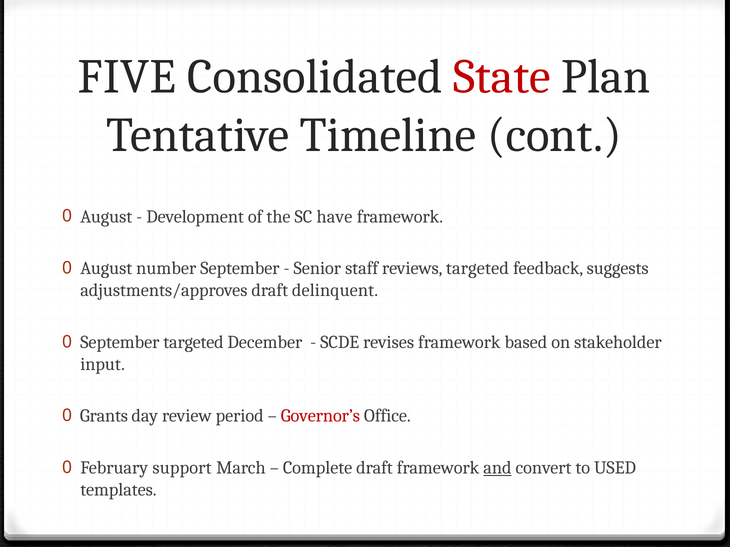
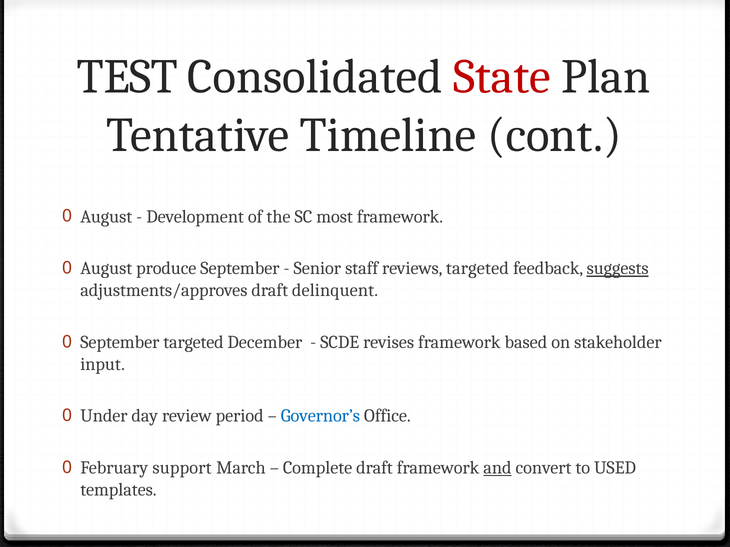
FIVE: FIVE -> TEST
have: have -> most
number: number -> produce
suggests underline: none -> present
Grants: Grants -> Under
Governor’s colour: red -> blue
